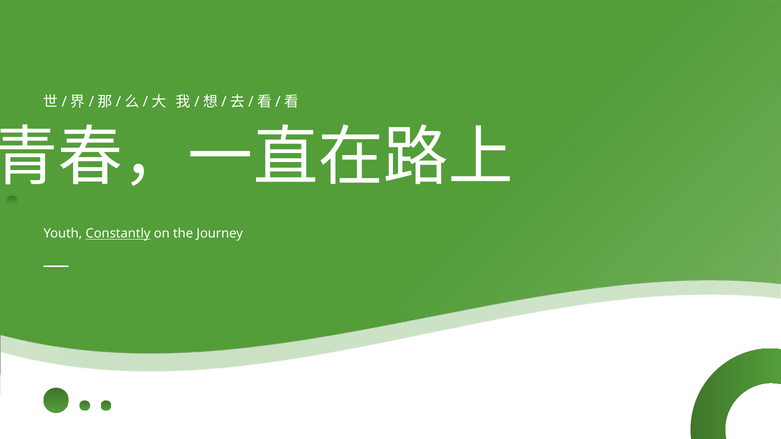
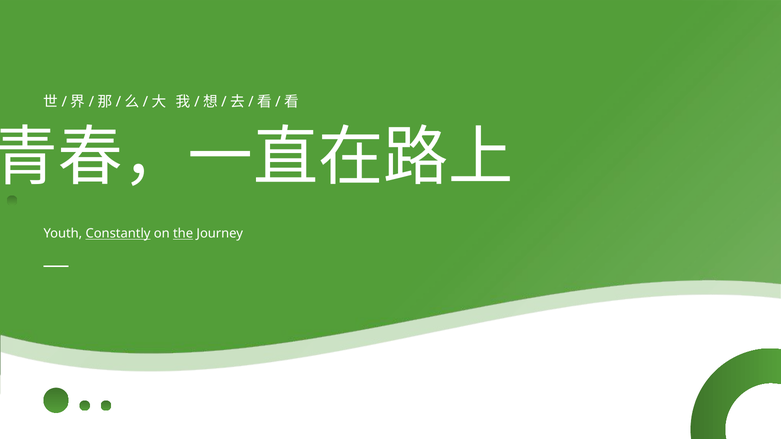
the underline: none -> present
